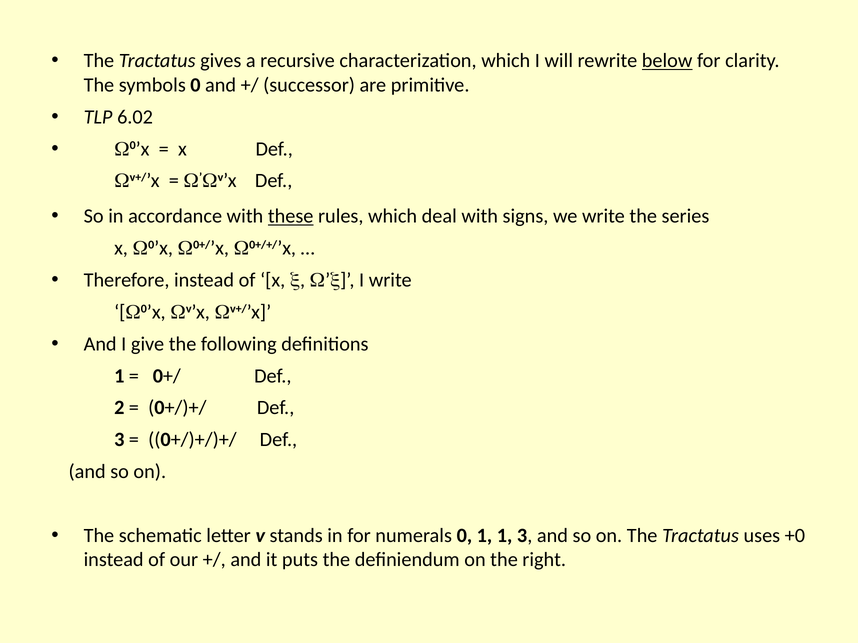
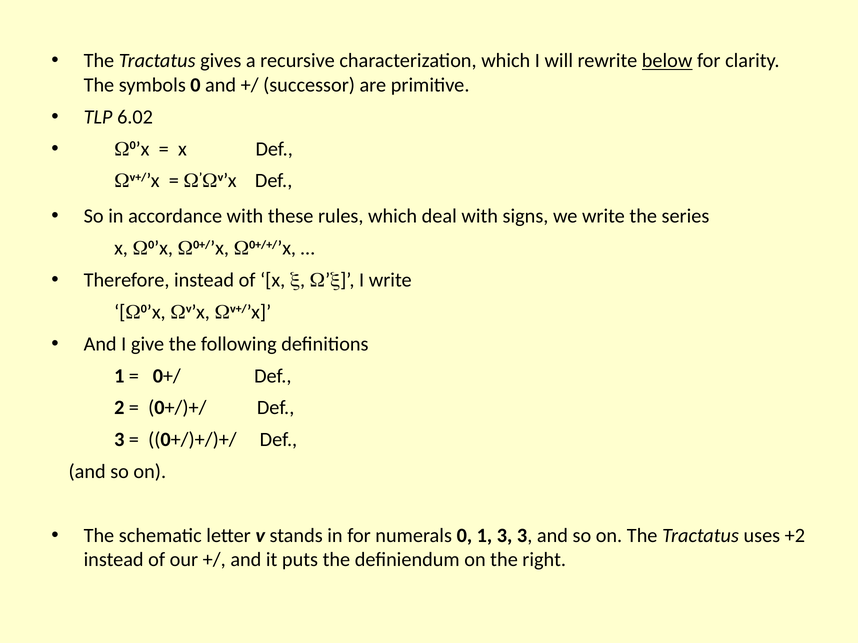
these underline: present -> none
1 1: 1 -> 3
+0: +0 -> +2
